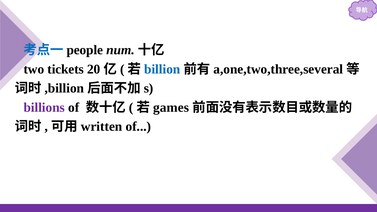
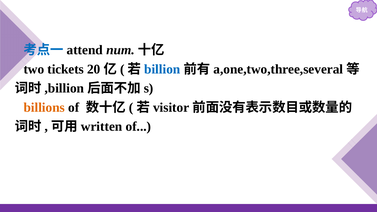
people: people -> attend
billions colour: purple -> orange
games: games -> visitor
